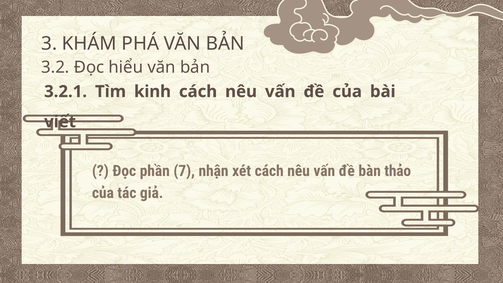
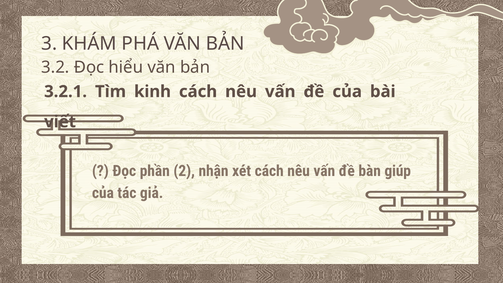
7: 7 -> 2
thảo: thảo -> giúp
